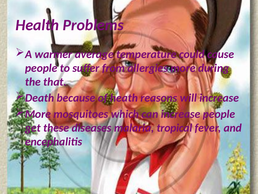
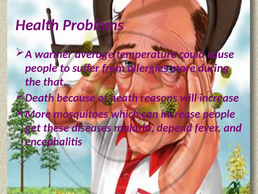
tropical: tropical -> depend
